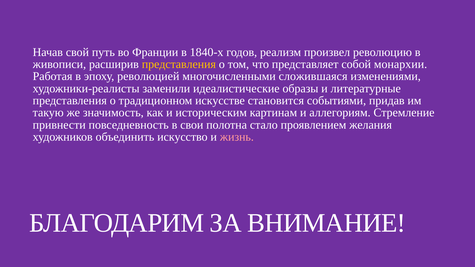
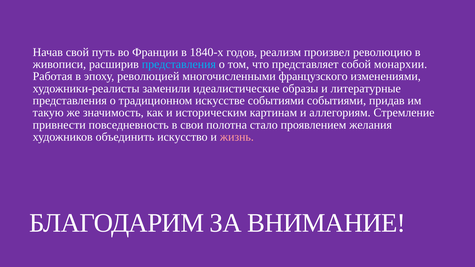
представления at (179, 64) colour: yellow -> light blue
сложившаяся: сложившаяся -> французского
искусстве становится: становится -> событиями
